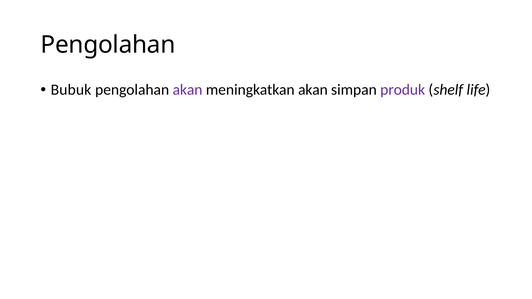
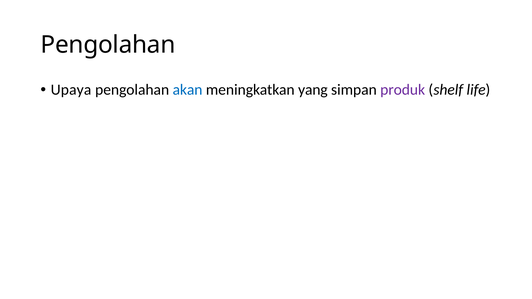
Bubuk: Bubuk -> Upaya
akan at (188, 90) colour: purple -> blue
meningkatkan akan: akan -> yang
